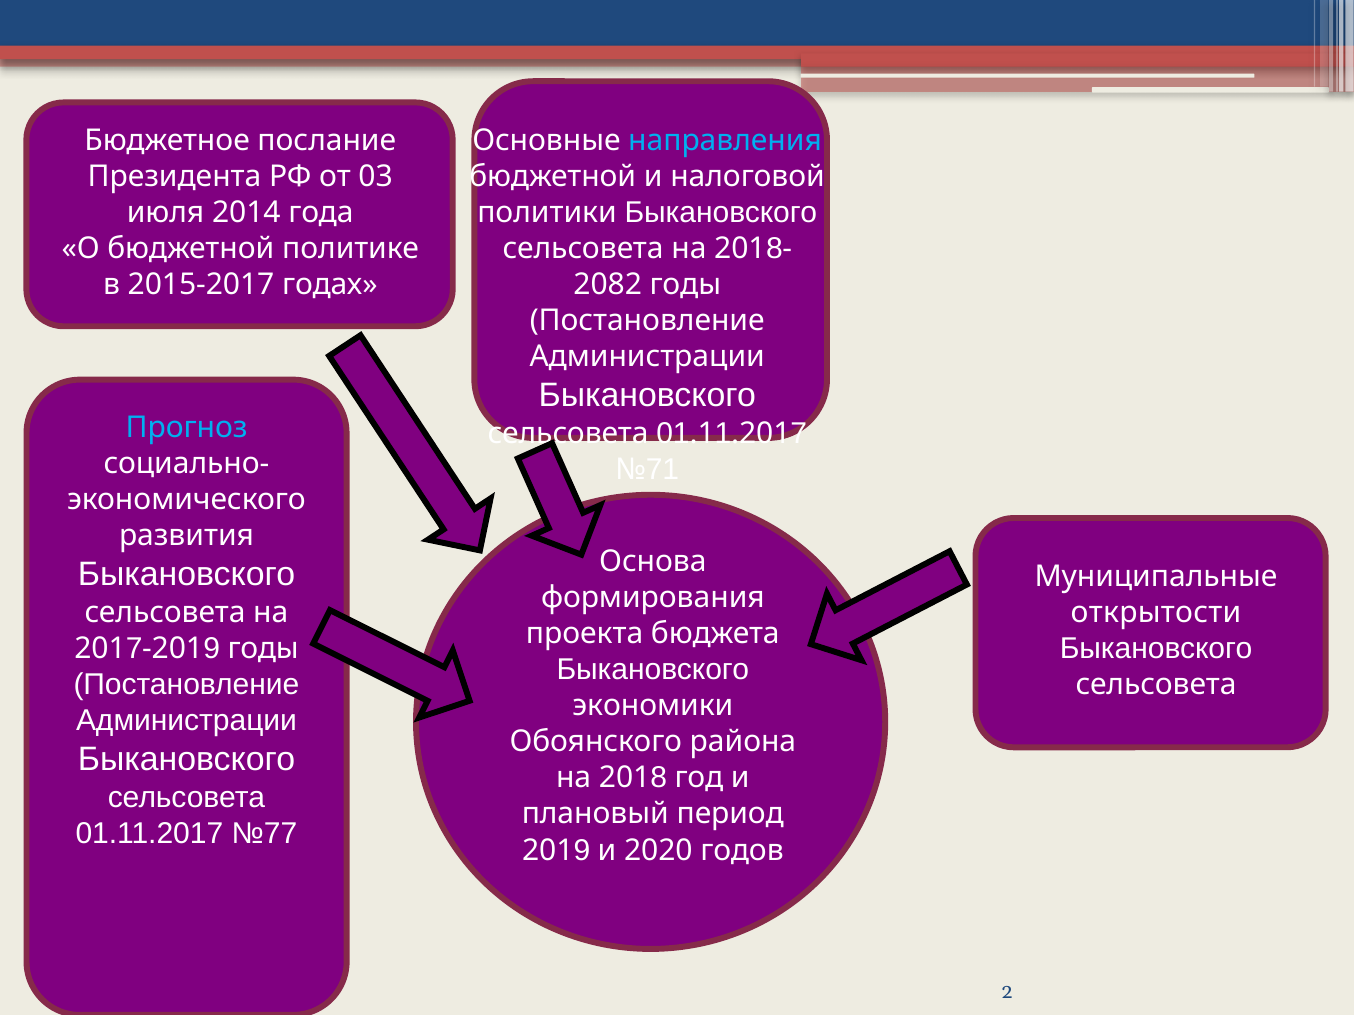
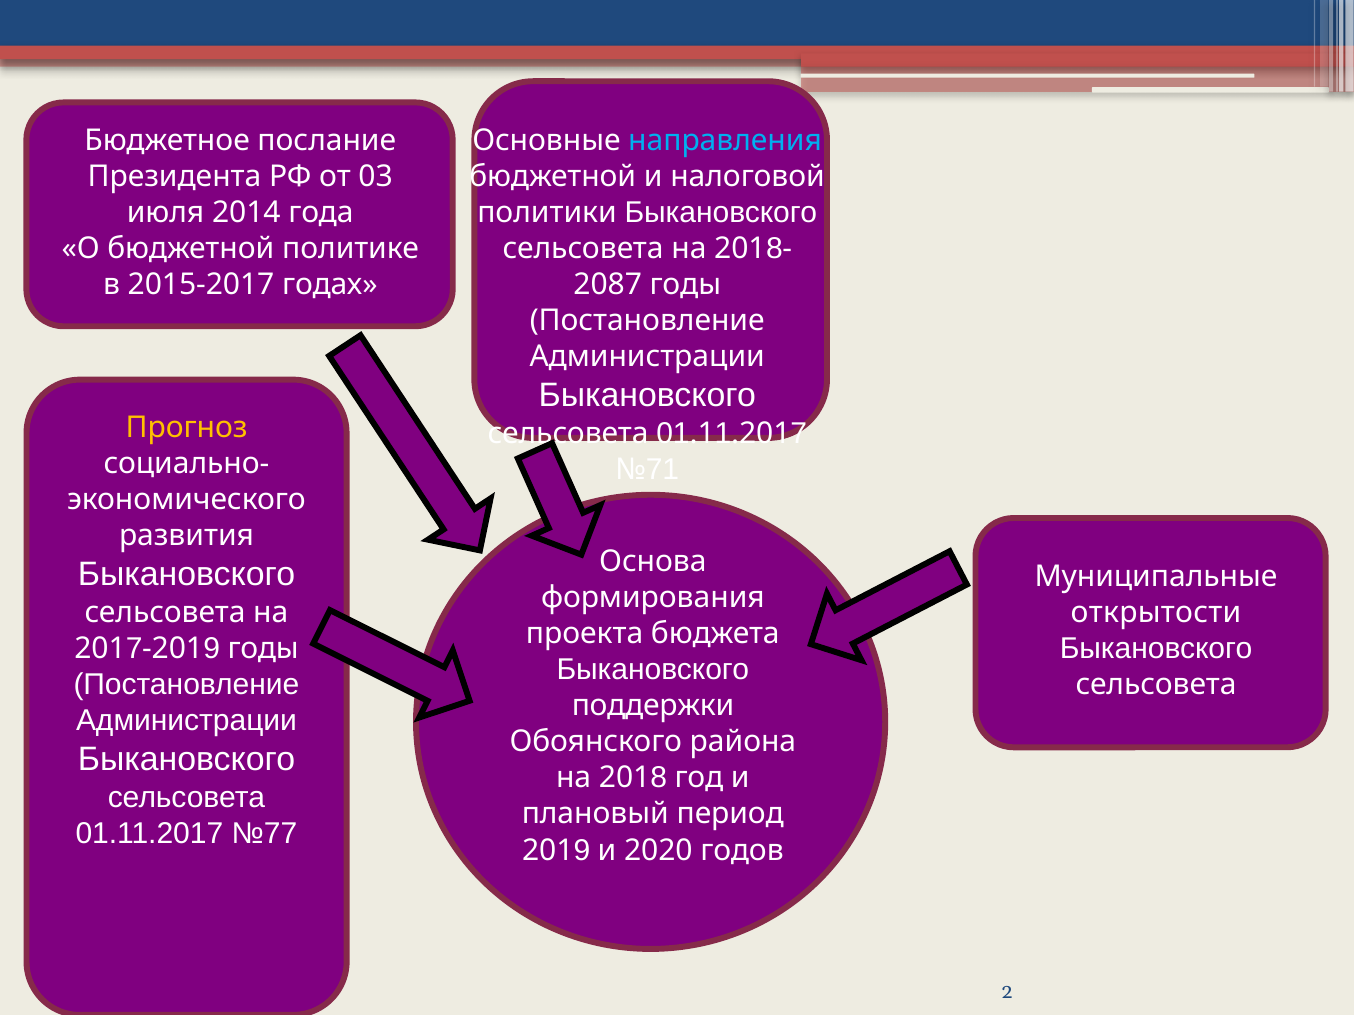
2082: 2082 -> 2087
Прогноз colour: light blue -> yellow
экономики: экономики -> поддержки
